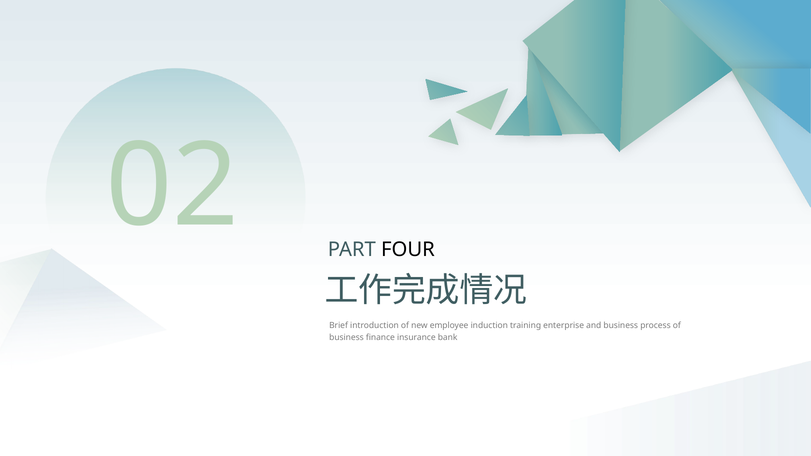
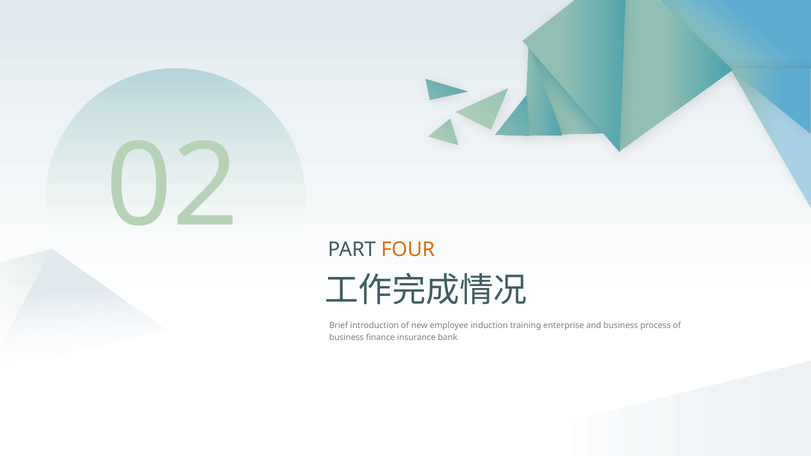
FOUR colour: black -> orange
